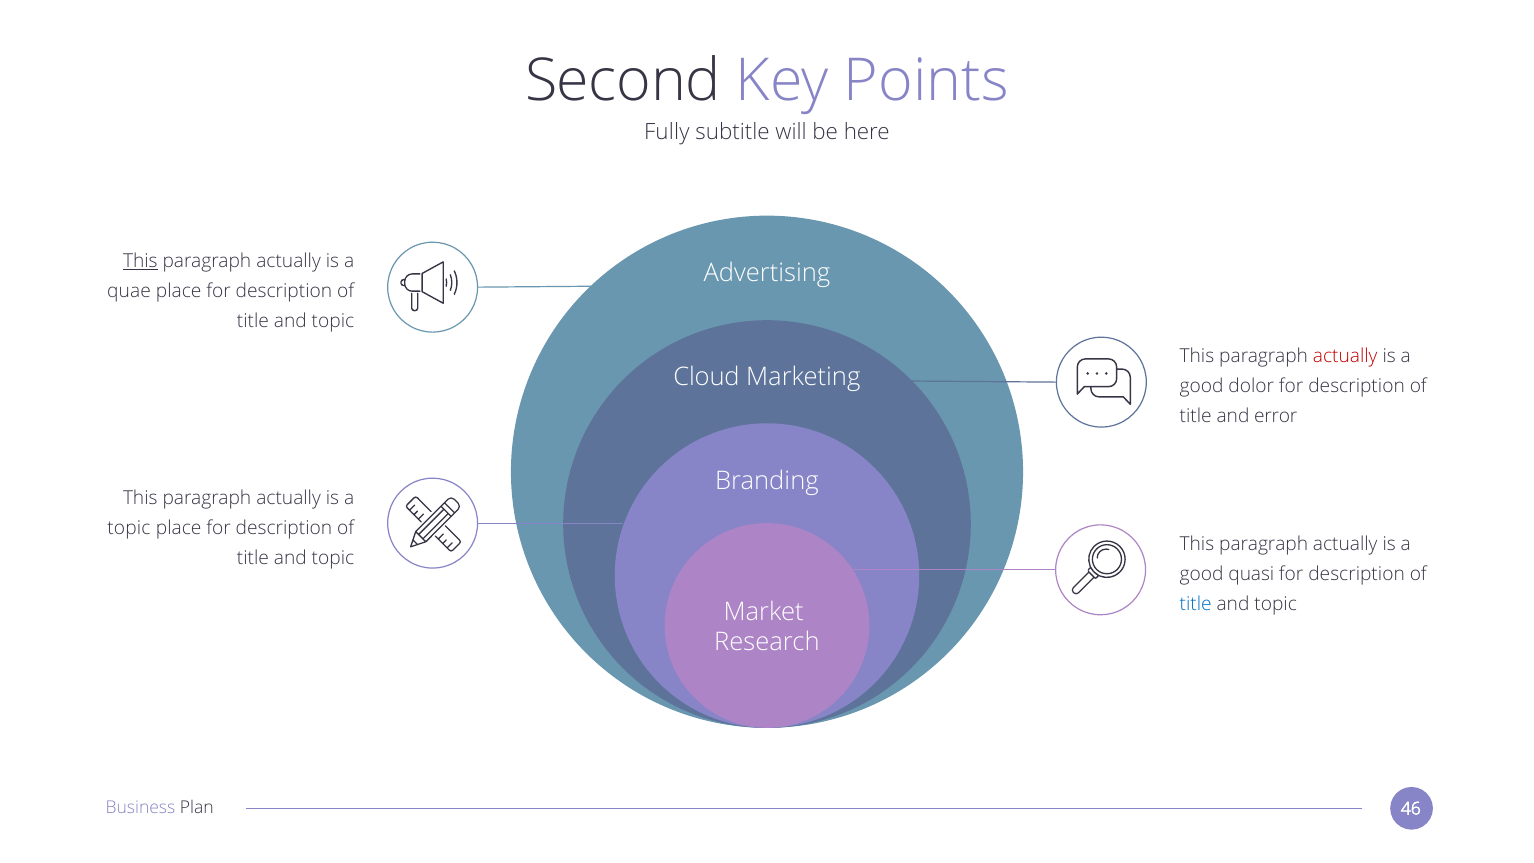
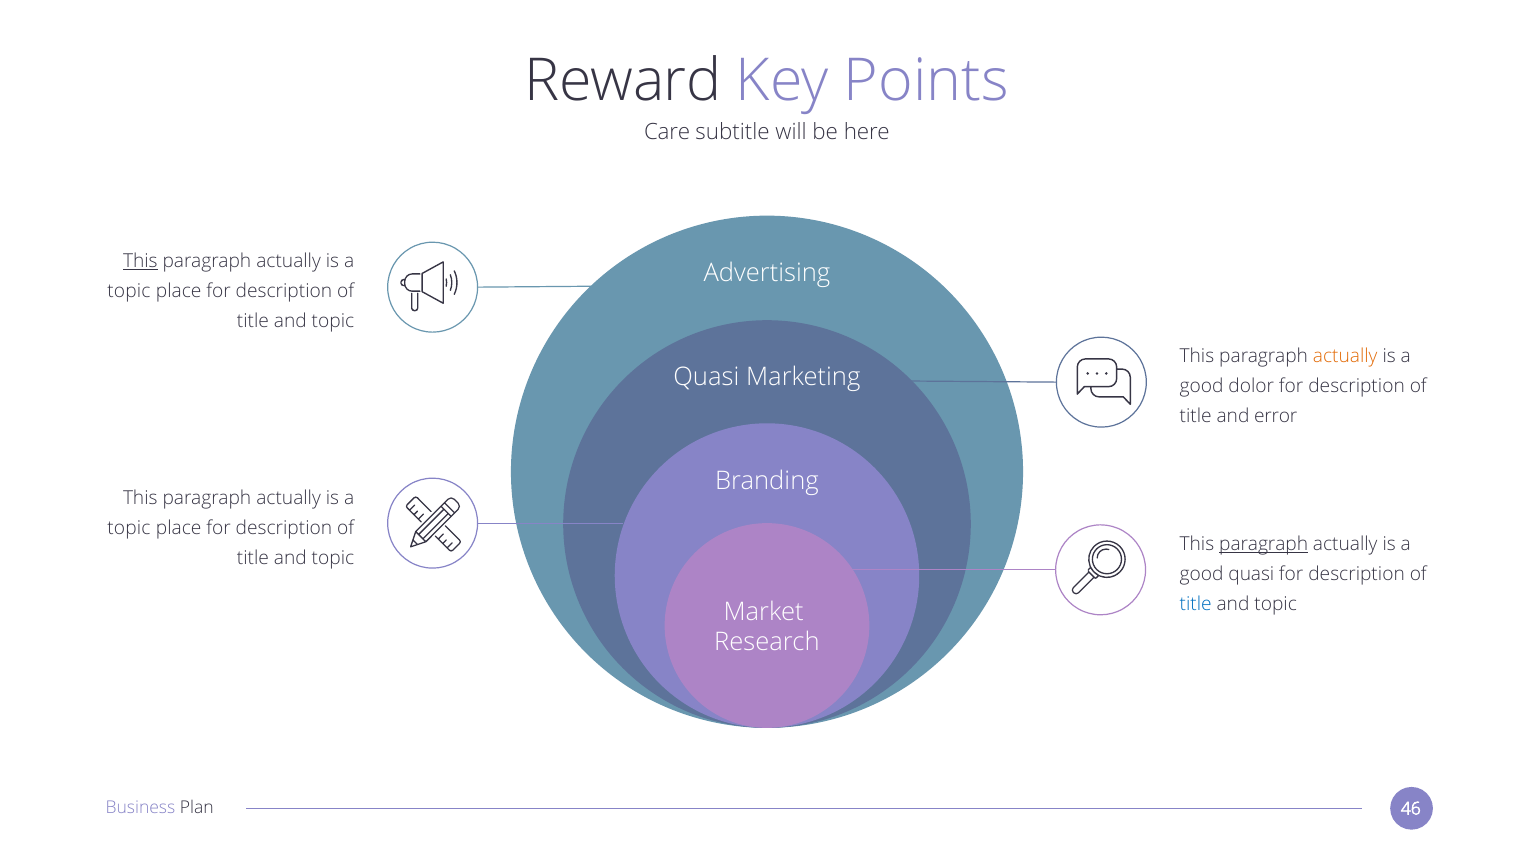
Second: Second -> Reward
Fully: Fully -> Care
quae at (129, 291): quae -> topic
actually at (1345, 356) colour: red -> orange
Cloud at (707, 377): Cloud -> Quasi
paragraph at (1264, 544) underline: none -> present
